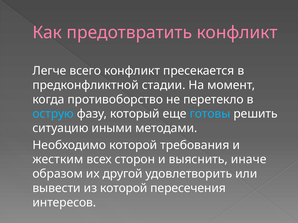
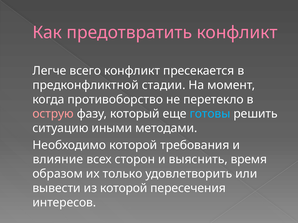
острую colour: light blue -> pink
жестким: жестким -> влияние
иначе: иначе -> время
другой: другой -> только
